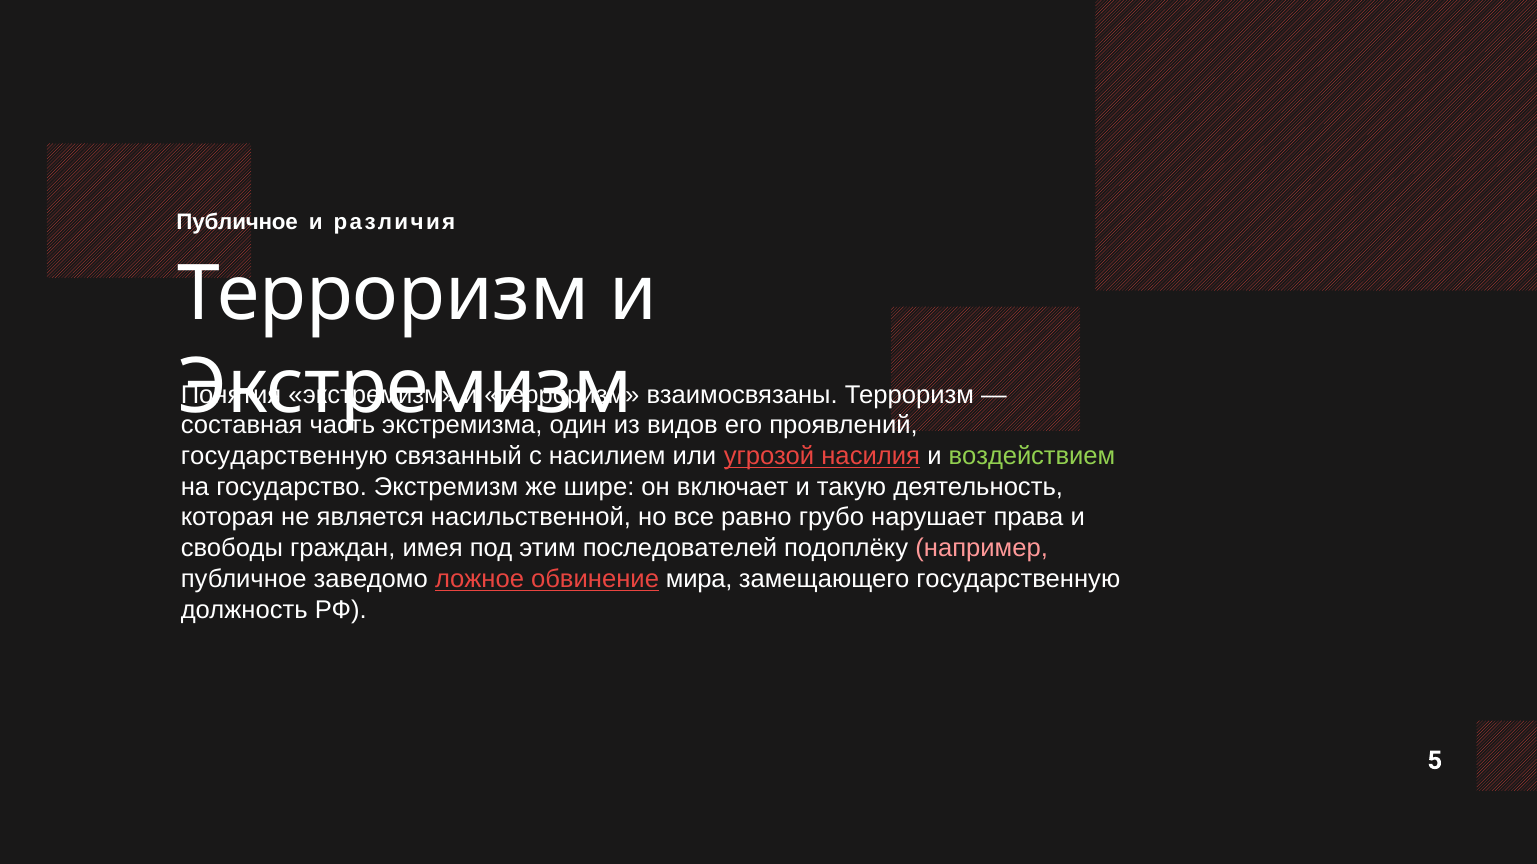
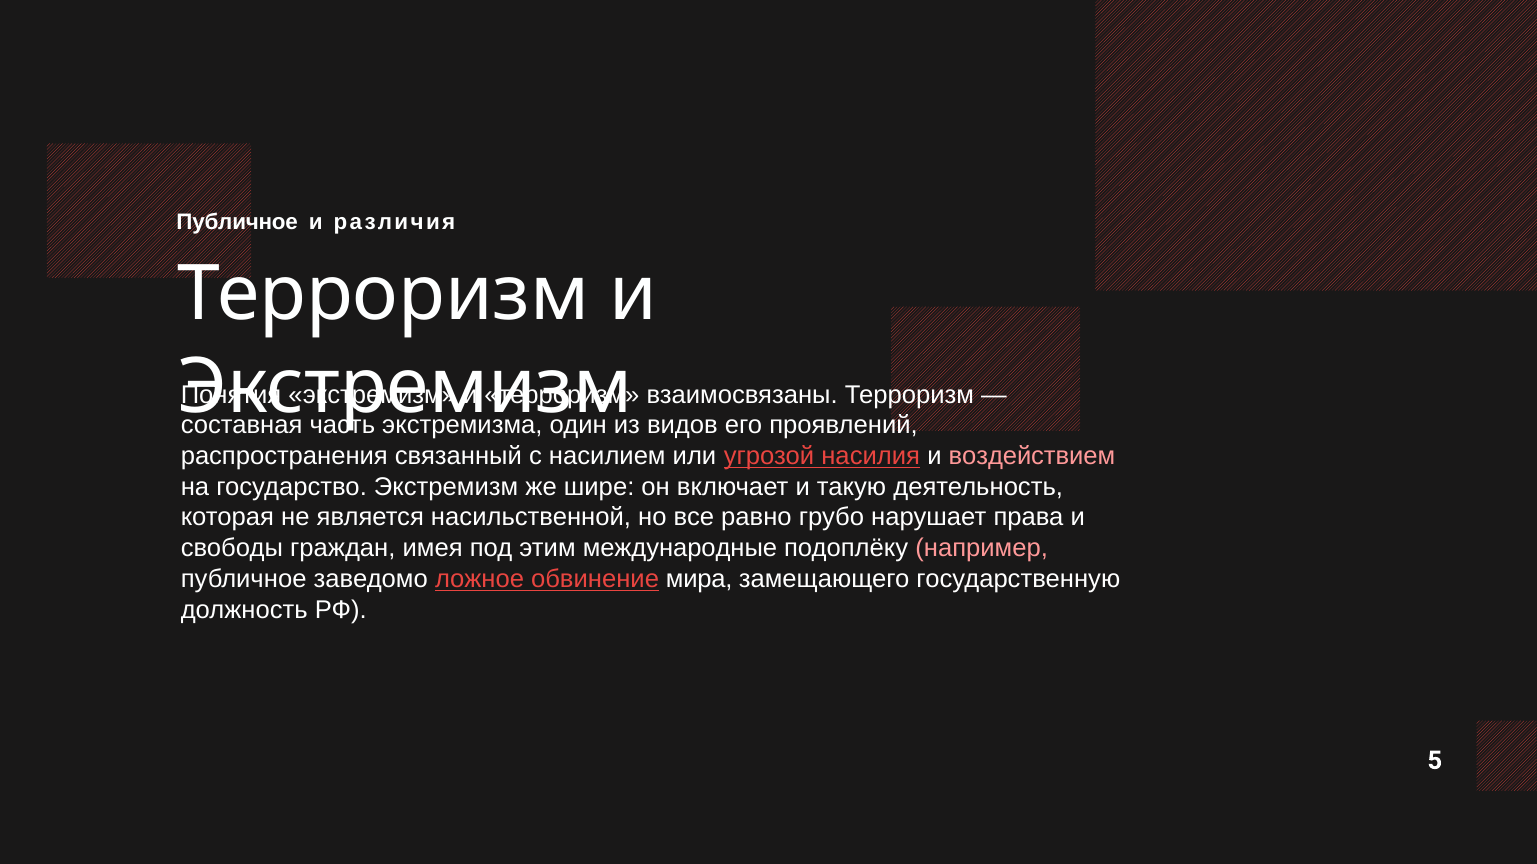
государственную at (284, 456): государственную -> распространения
воздействием colour: light green -> pink
последователей: последователей -> международные
